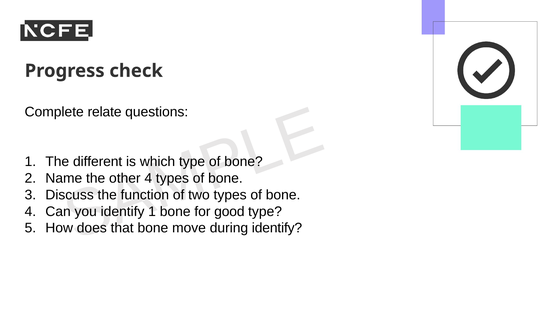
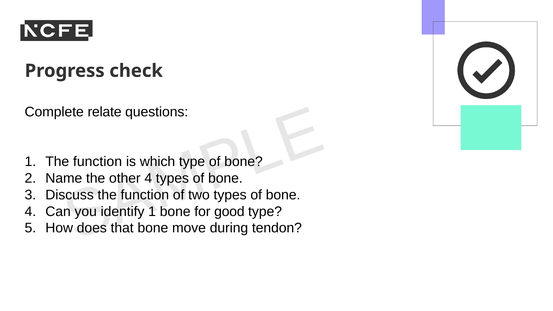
1 The different: different -> function
during identify: identify -> tendon
